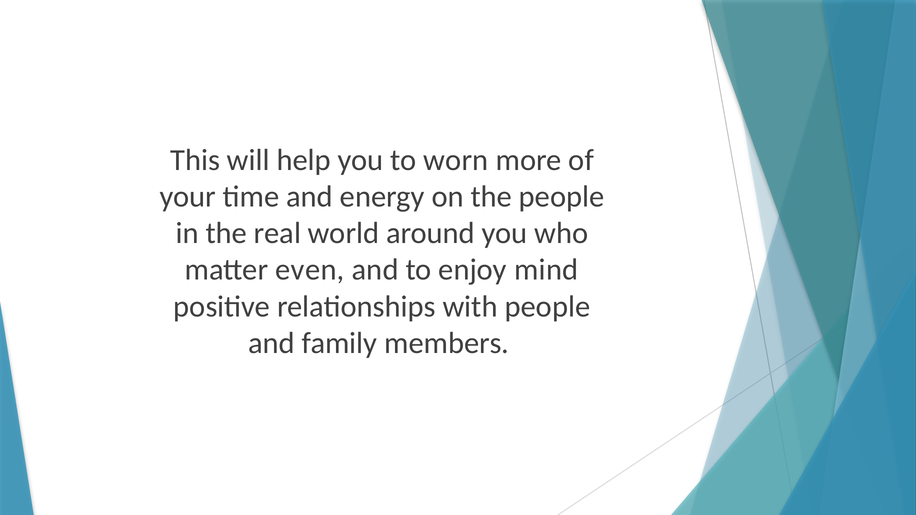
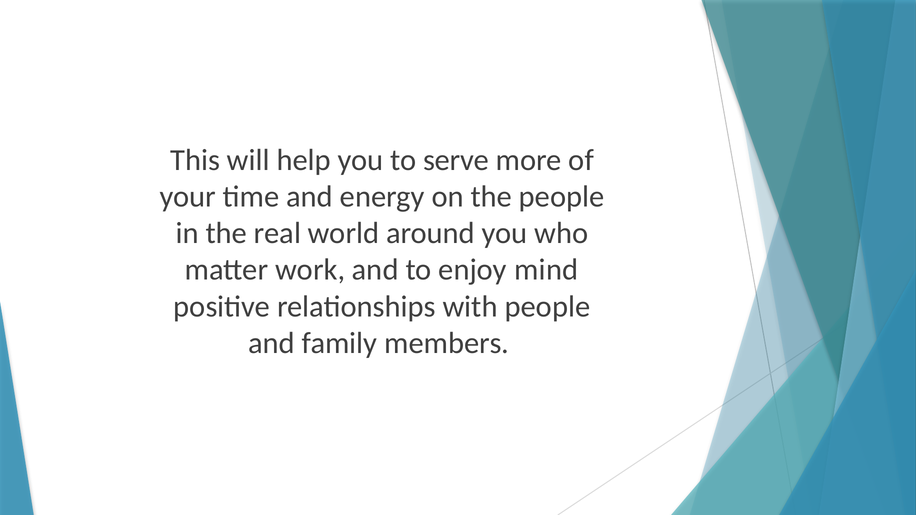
worn: worn -> serve
even: even -> work
